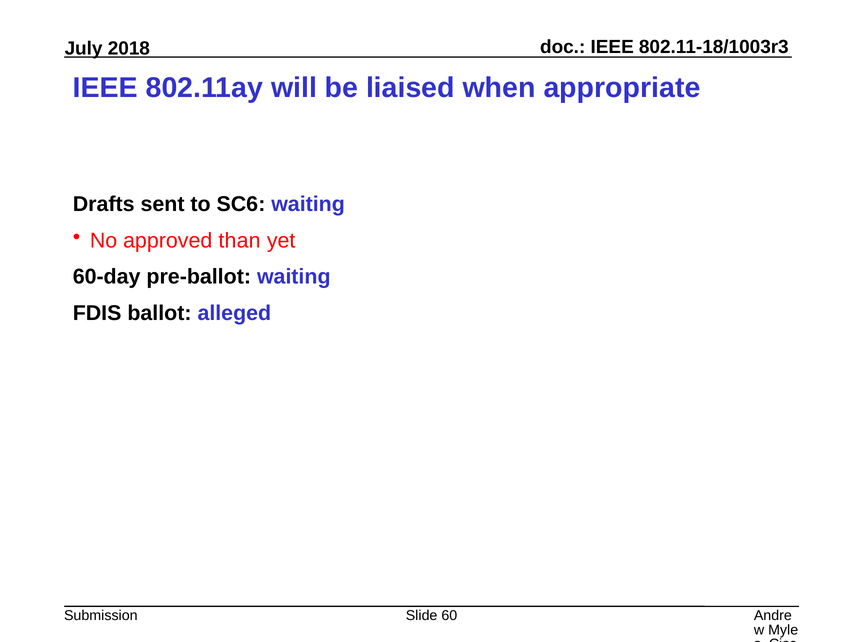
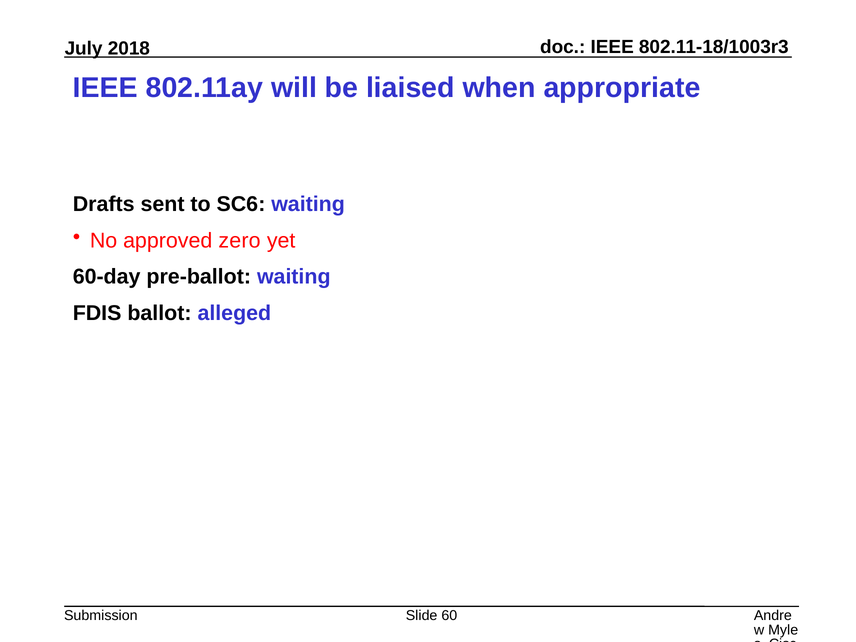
than: than -> zero
